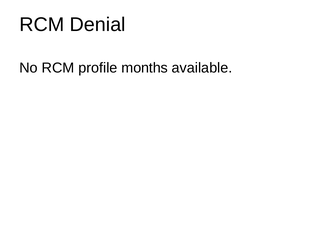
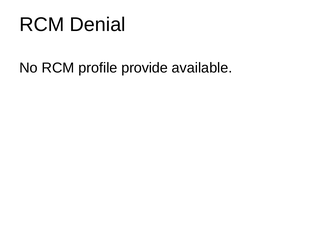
months: months -> provide
